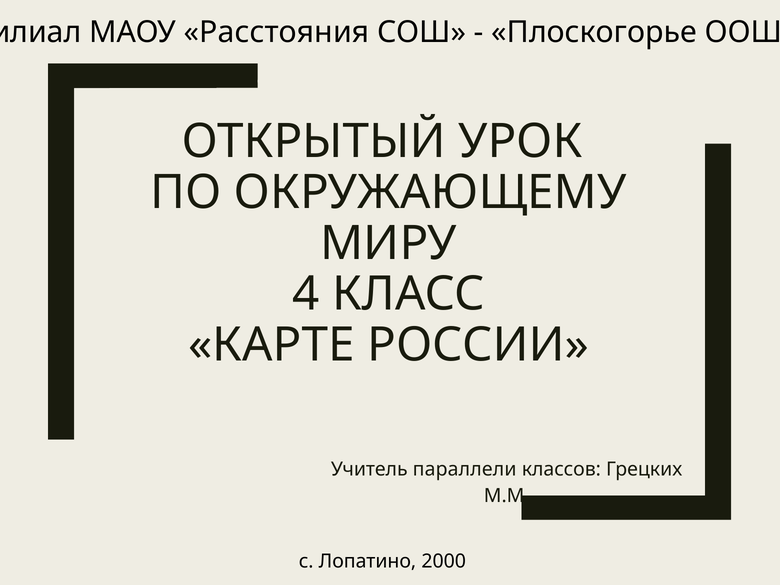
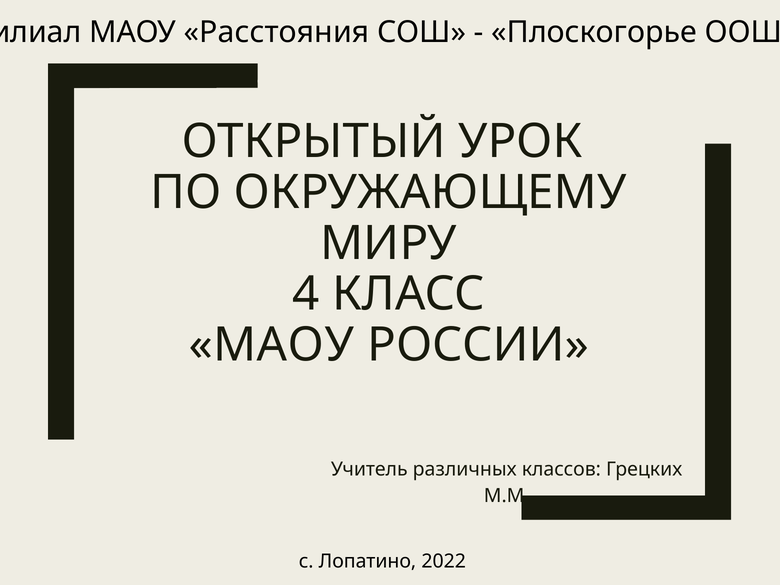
КАРТЕ at (271, 345): КАРТЕ -> МАОУ
параллели: параллели -> различных
2000: 2000 -> 2022
